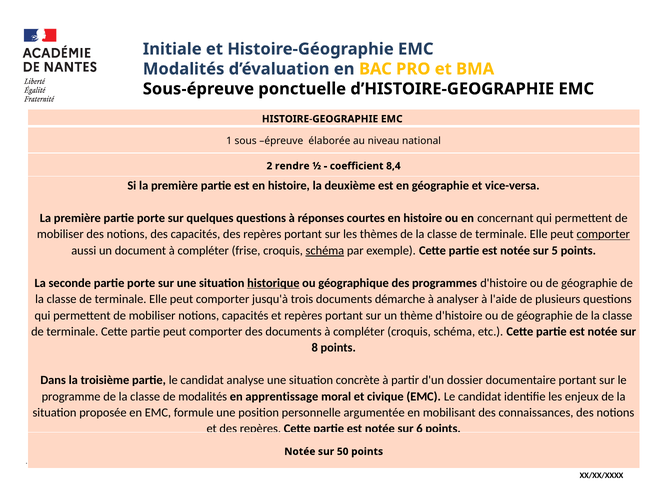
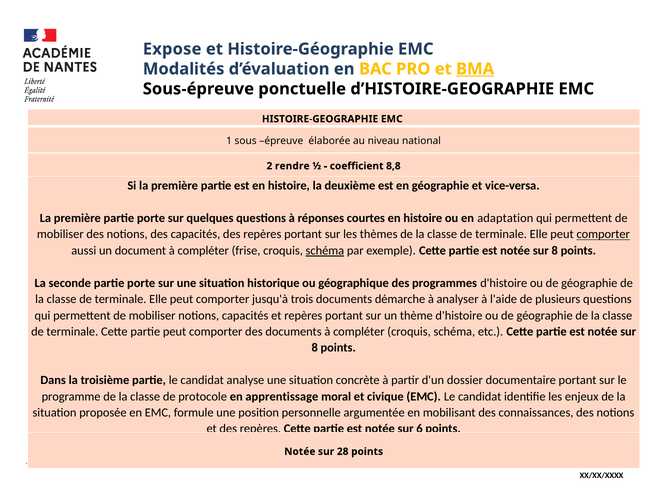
Initiale: Initiale -> Expose
BMA underline: none -> present
8,4: 8,4 -> 8,8
concernant: concernant -> adaptation
5 at (555, 250): 5 -> 8
historique underline: present -> none
de modalités: modalités -> protocole
50: 50 -> 28
